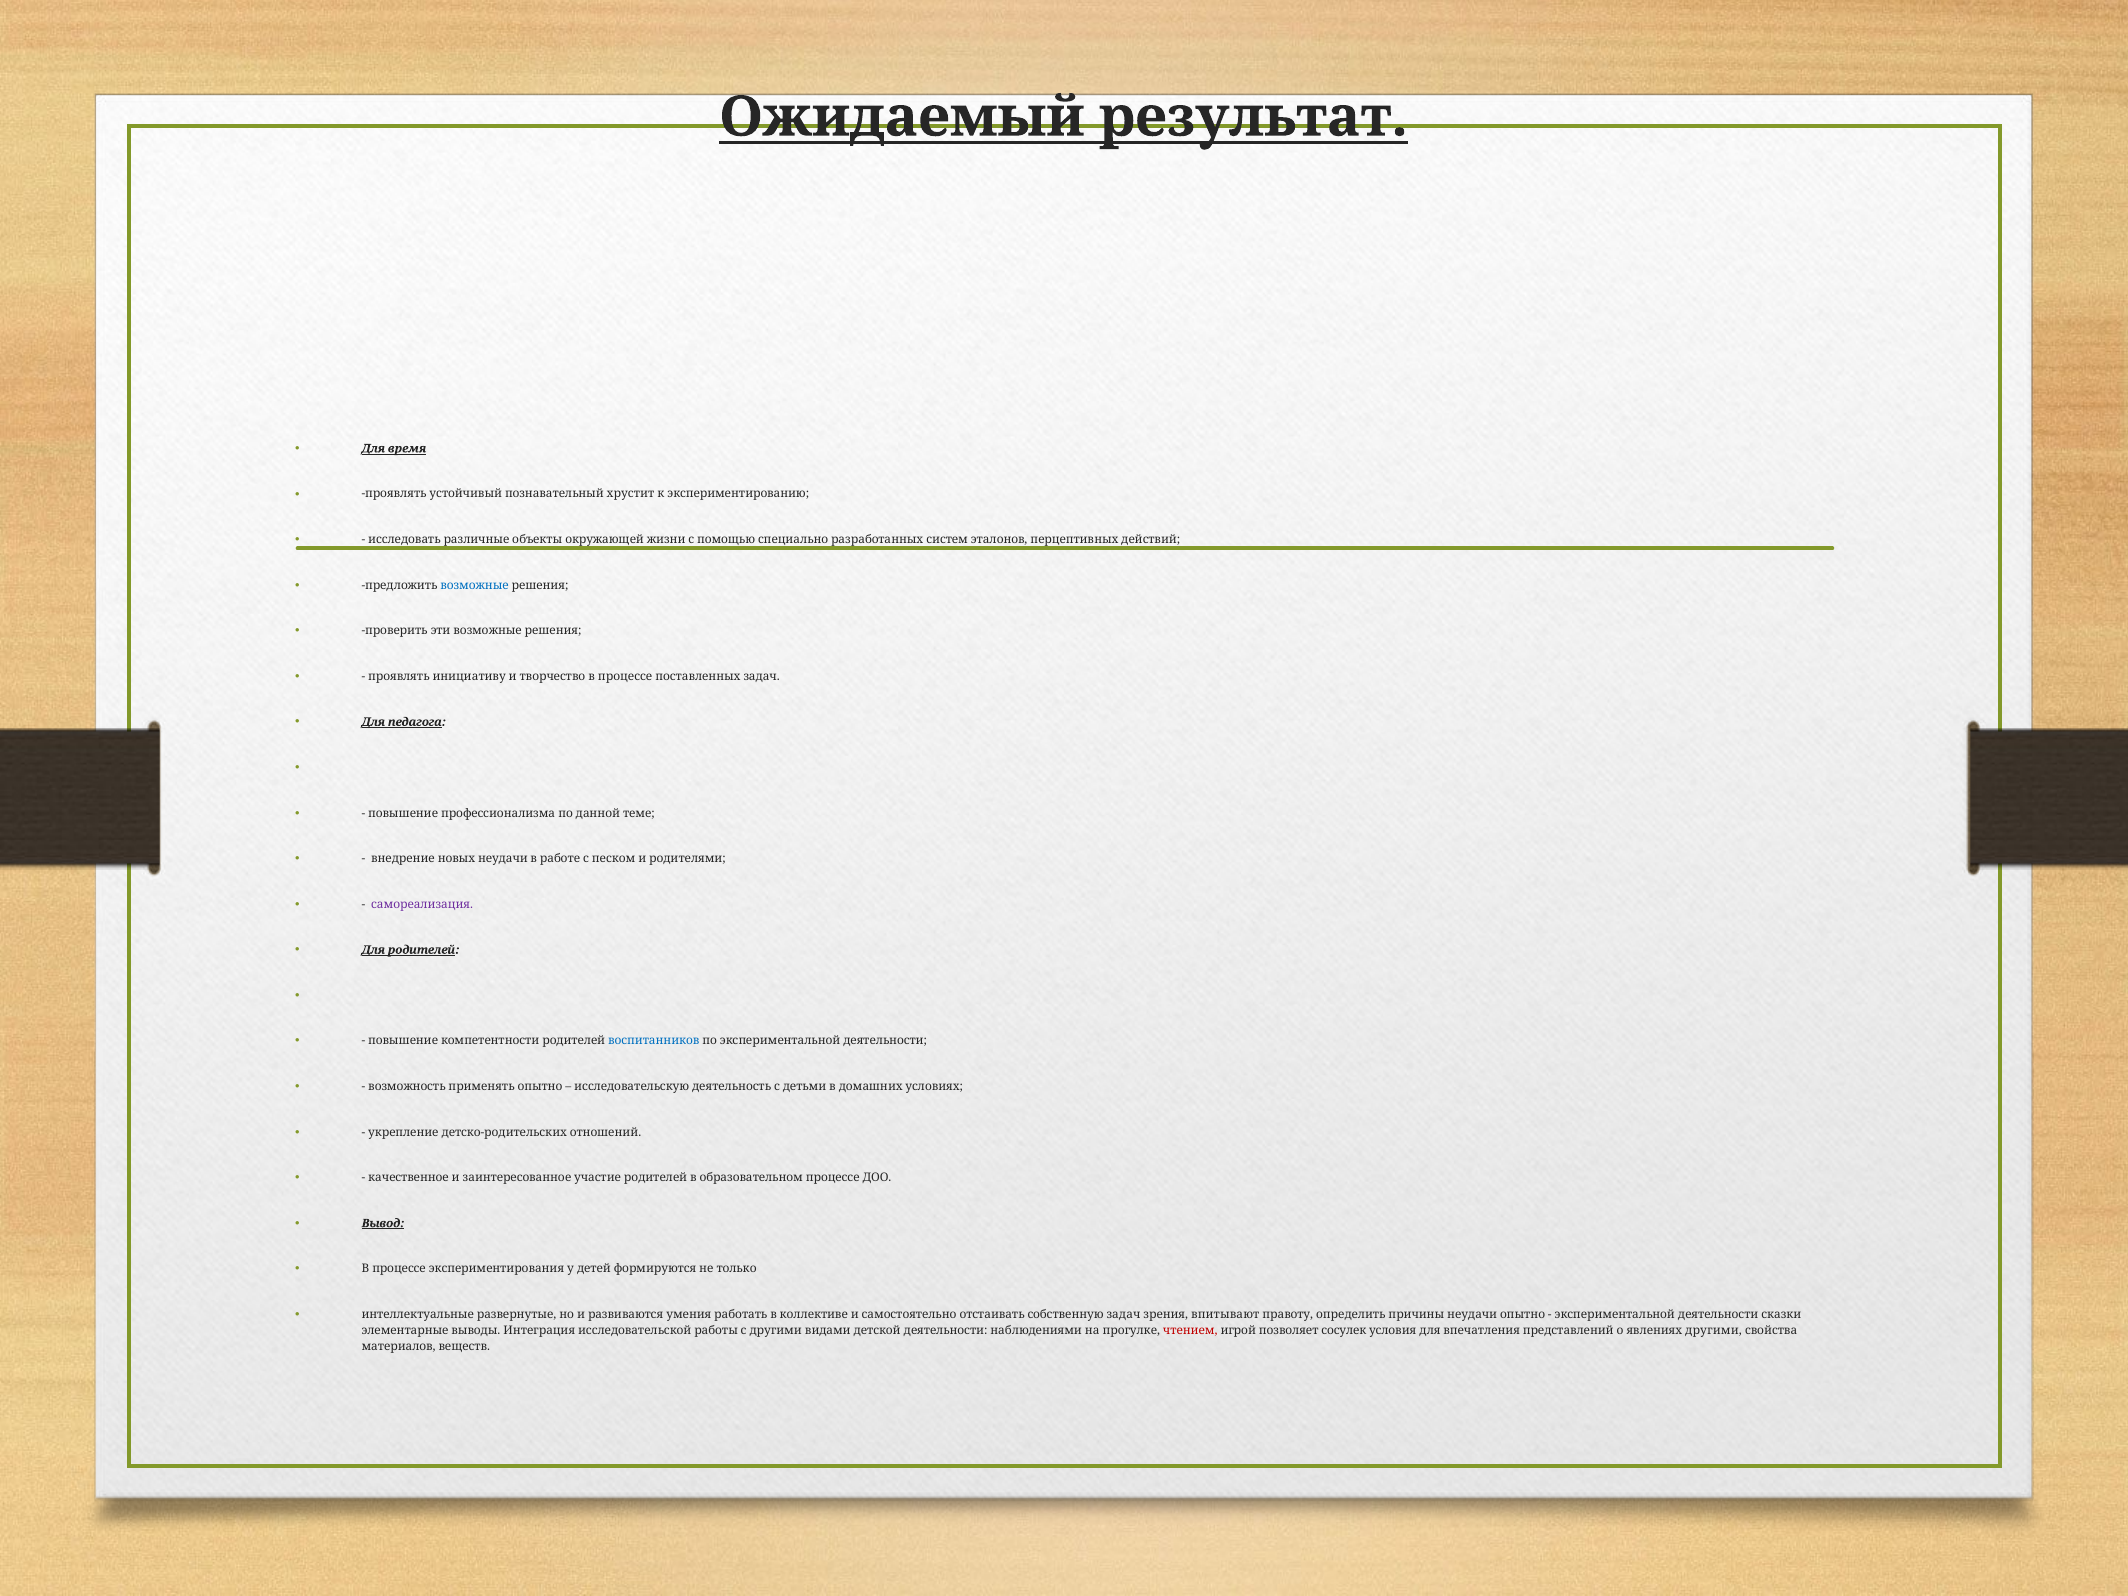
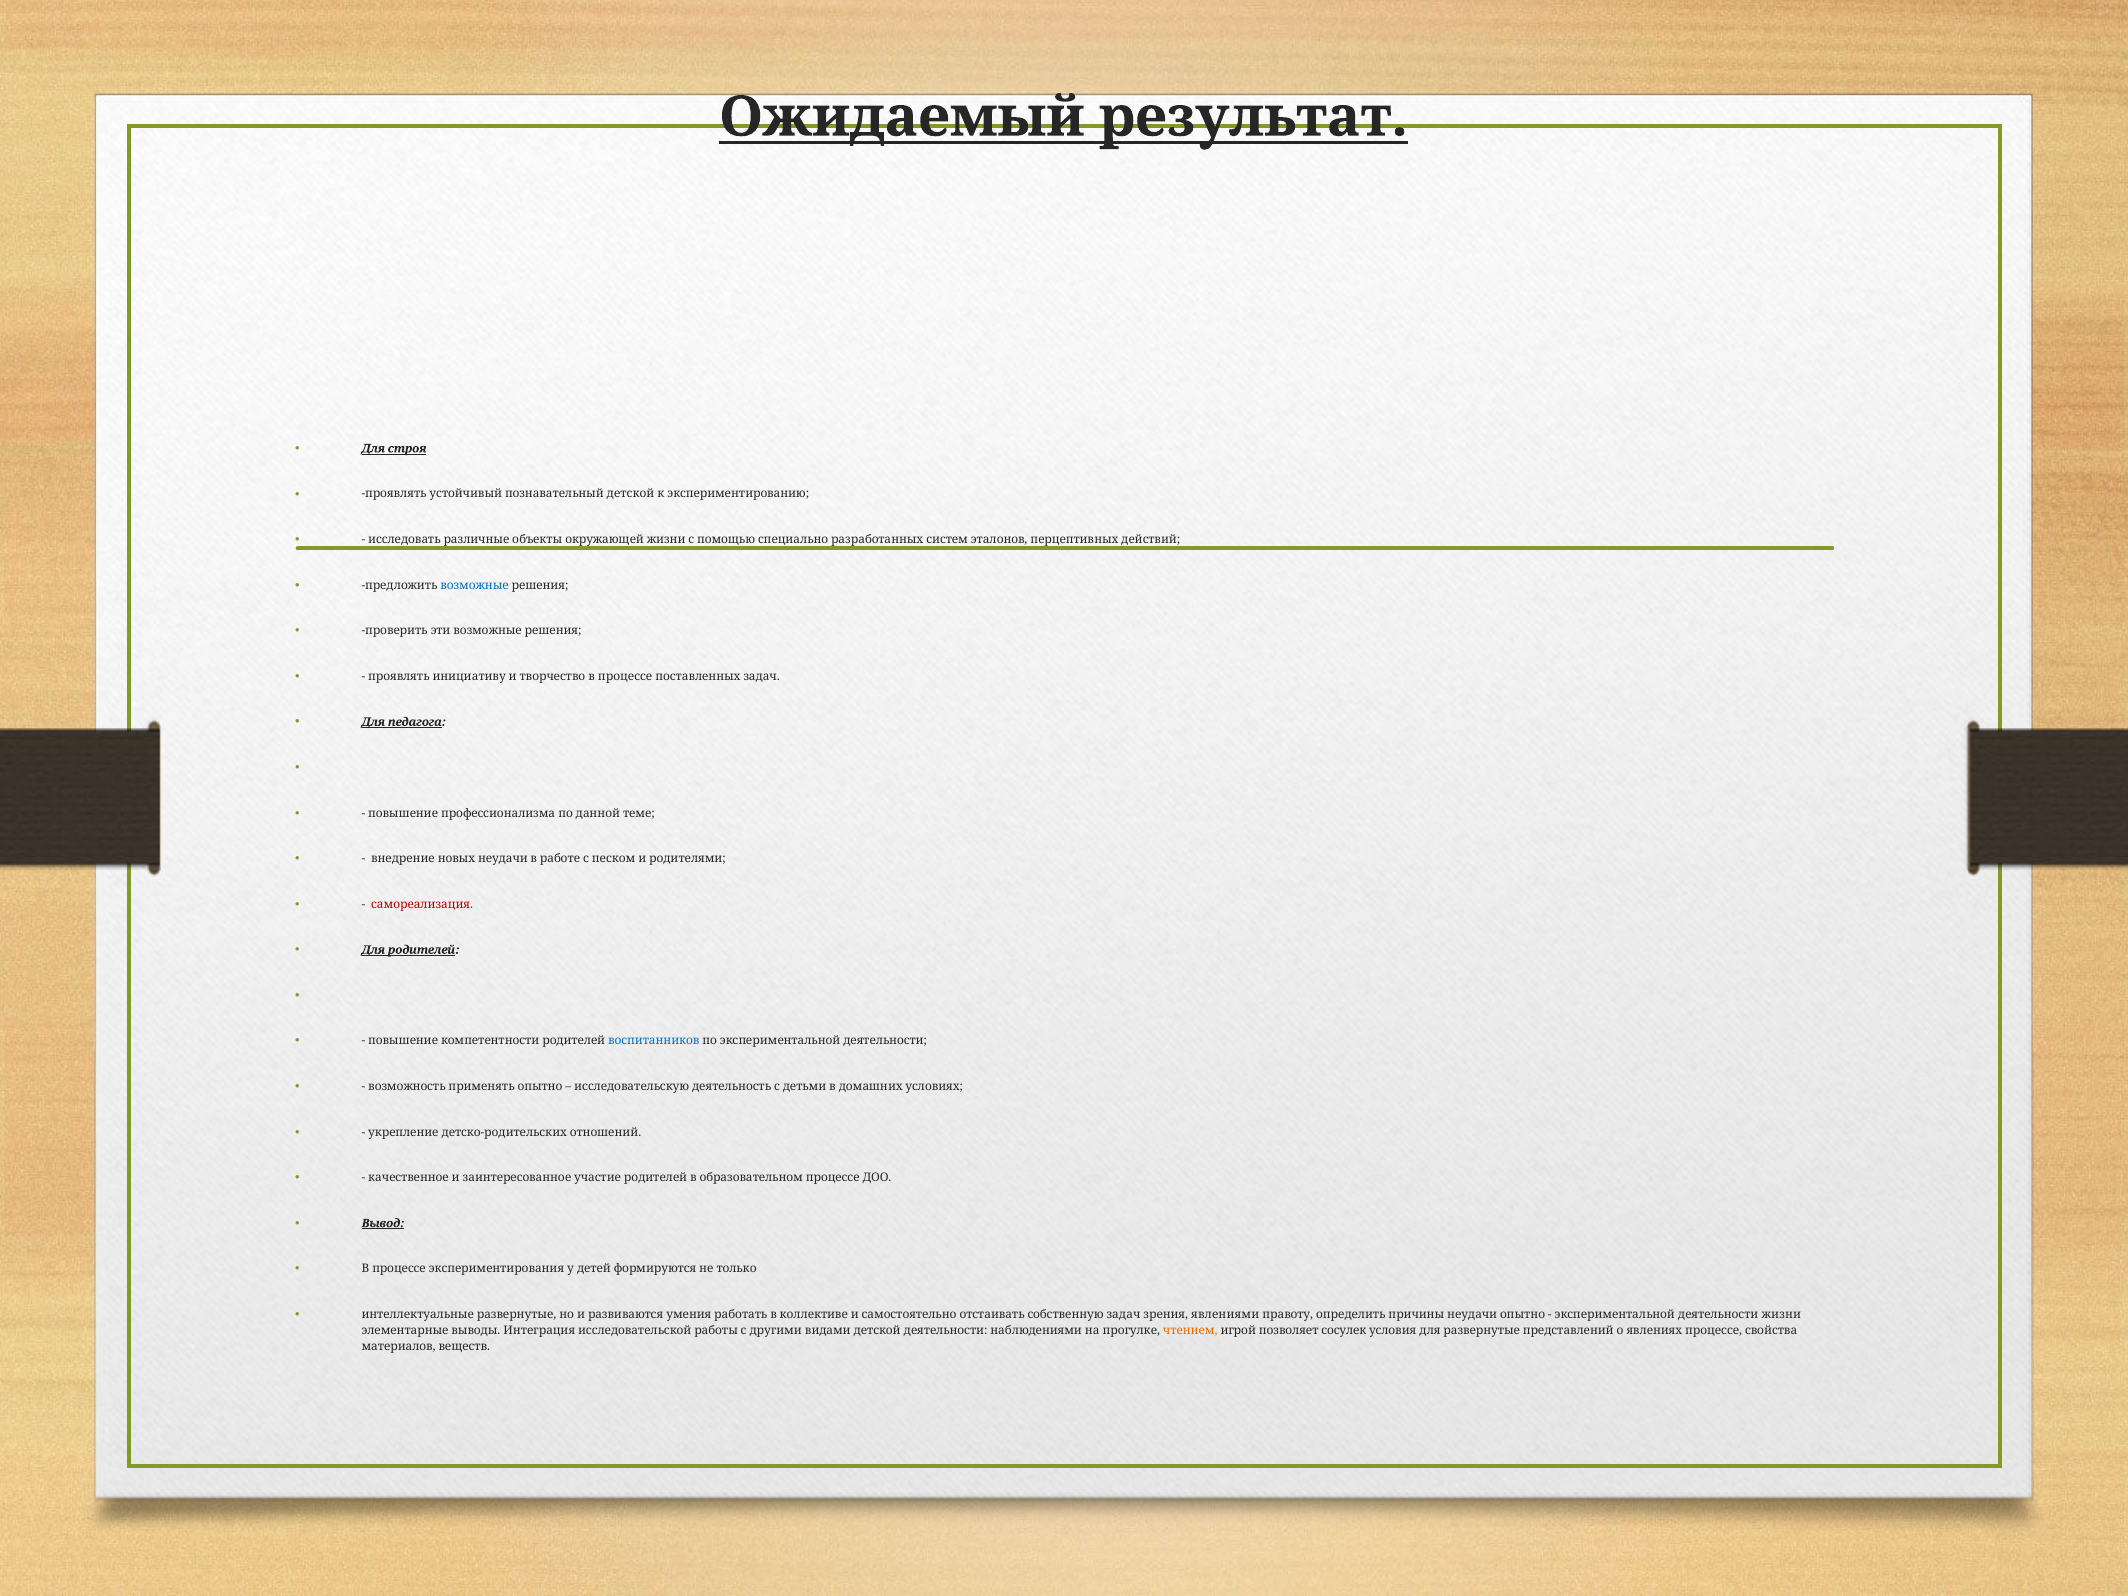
время: время -> строя
познавательный хрустит: хрустит -> детской
самореализация colour: purple -> red
впитывают: впитывают -> явлениями
деятельности сказки: сказки -> жизни
чтением colour: red -> orange
для впечатления: впечатления -> развернутые
явлениях другими: другими -> процессе
